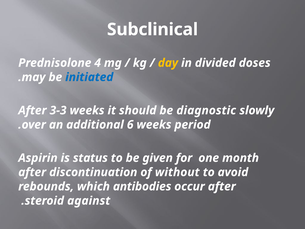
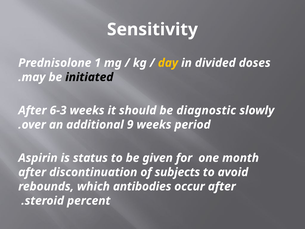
Subclinical: Subclinical -> Sensitivity
4: 4 -> 1
initiated colour: blue -> black
3-3: 3-3 -> 6-3
6: 6 -> 9
without: without -> subjects
against: against -> percent
